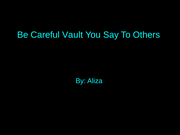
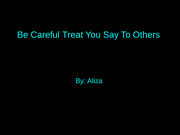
Vault: Vault -> Treat
